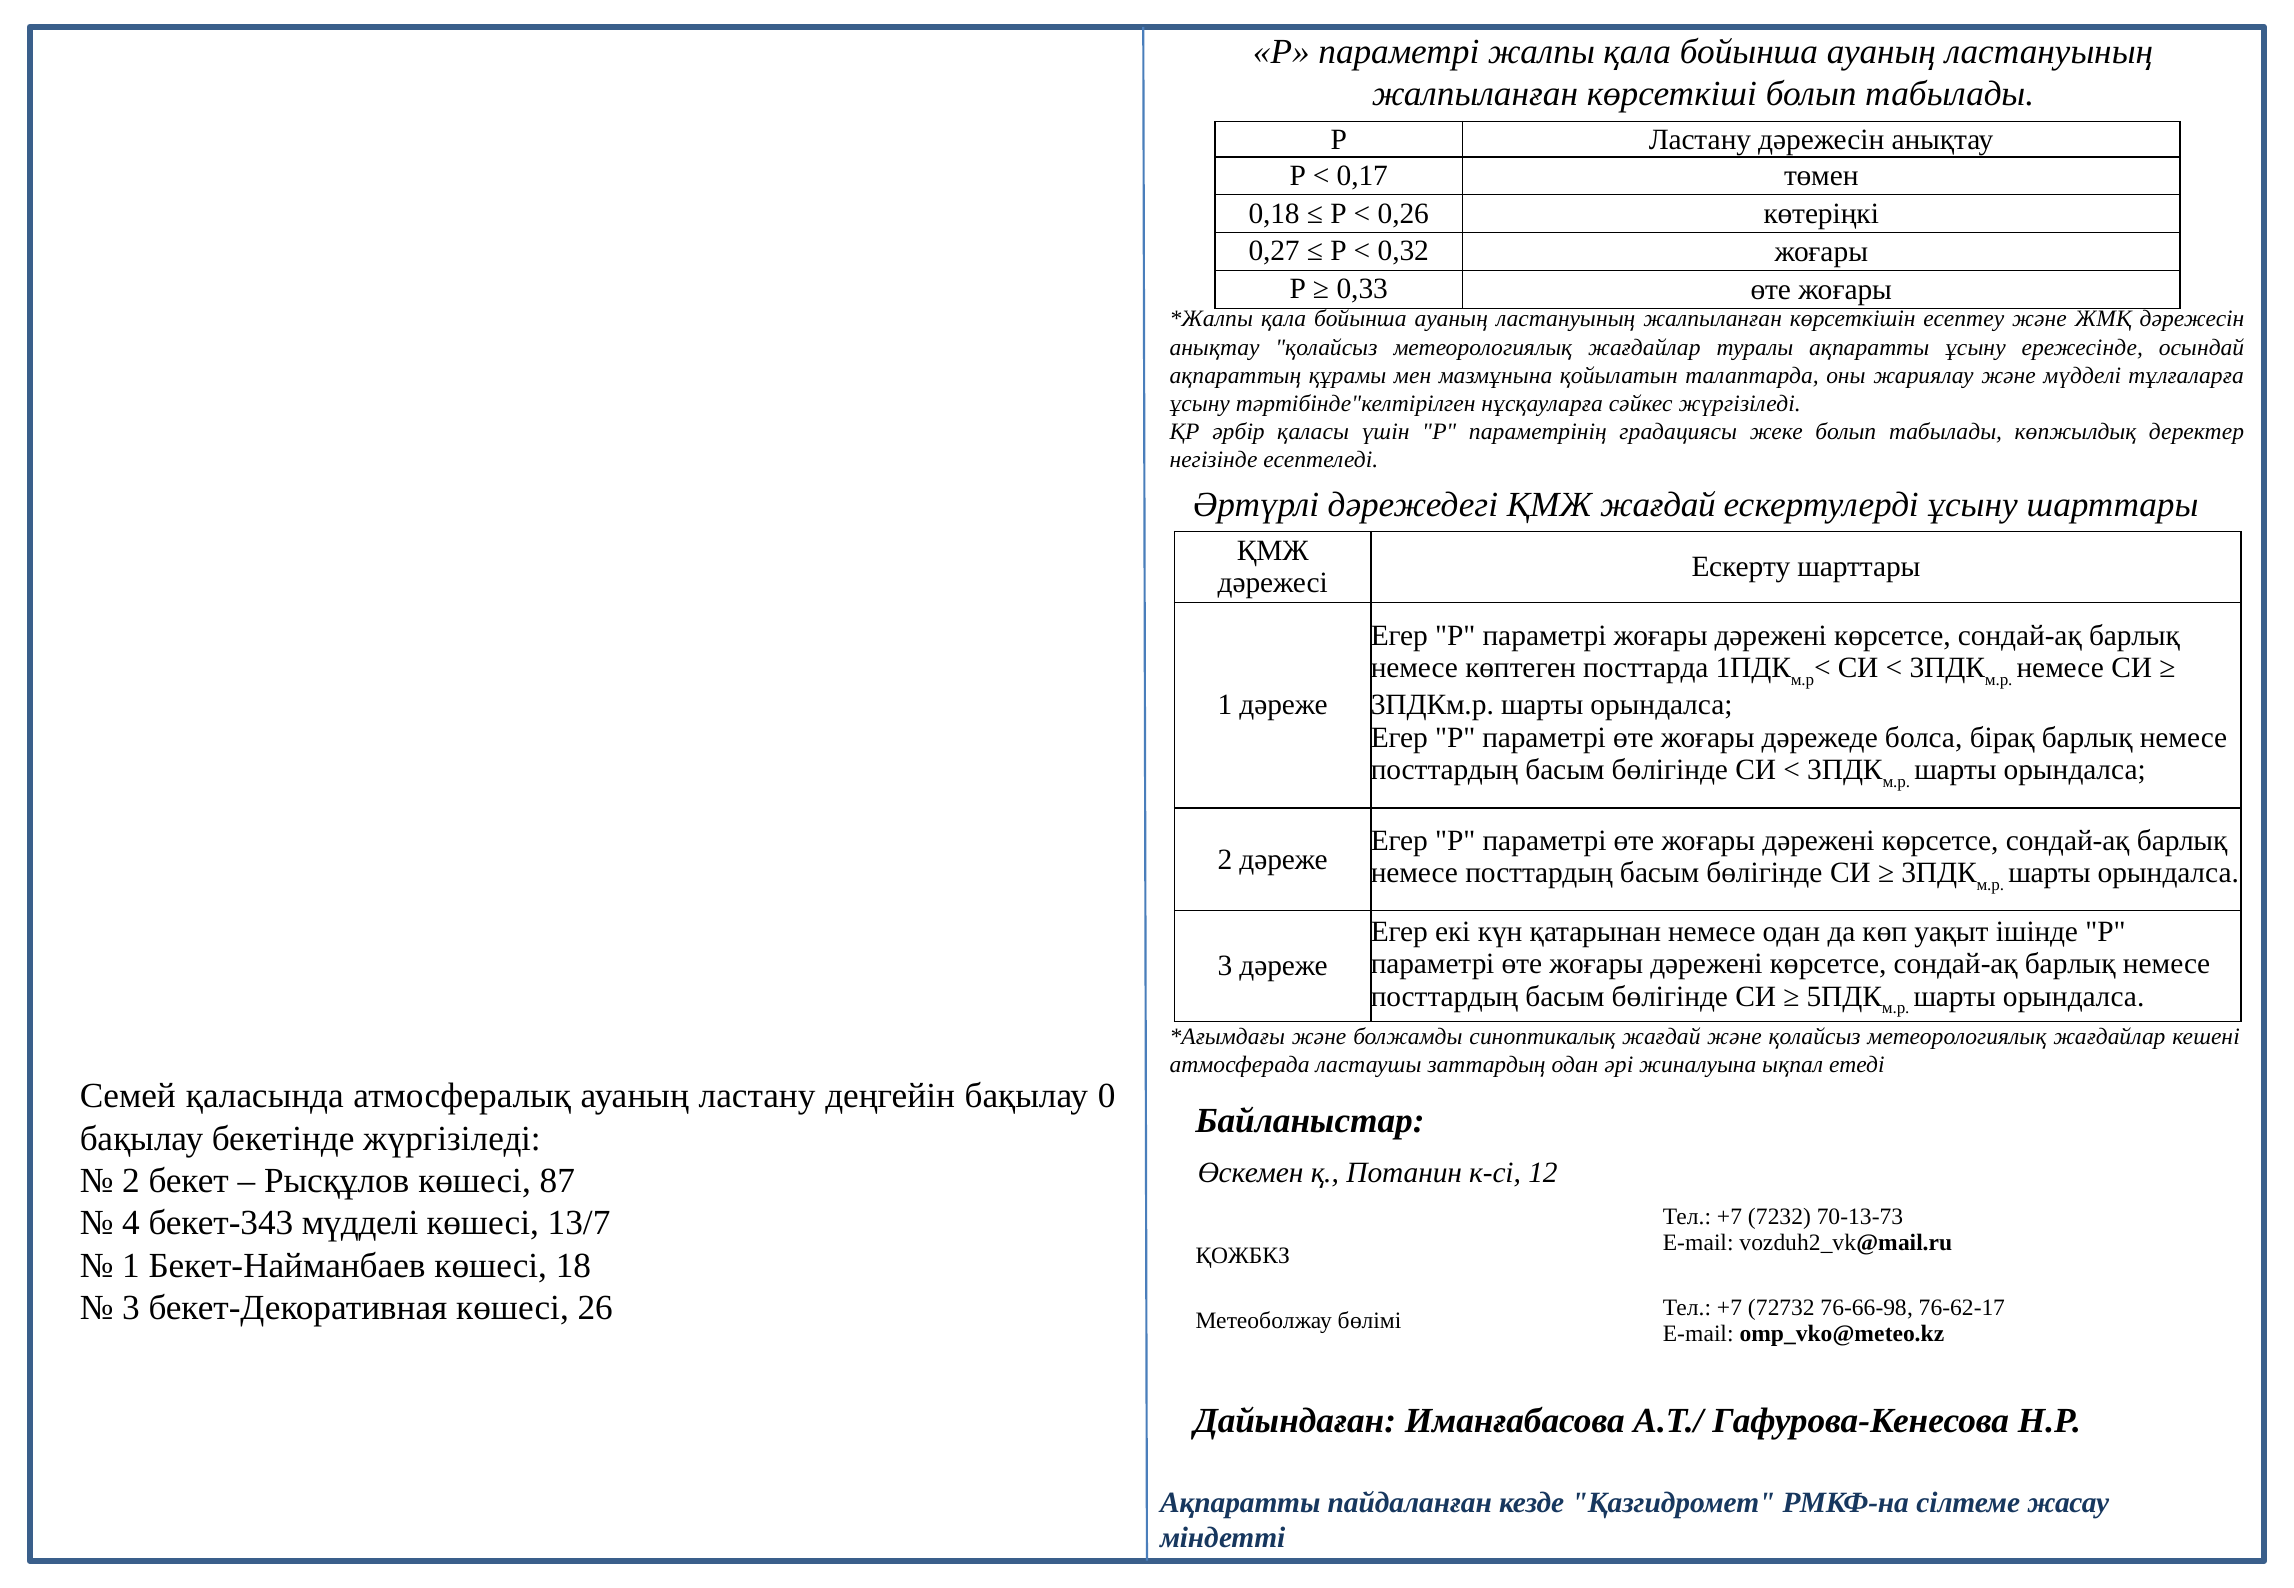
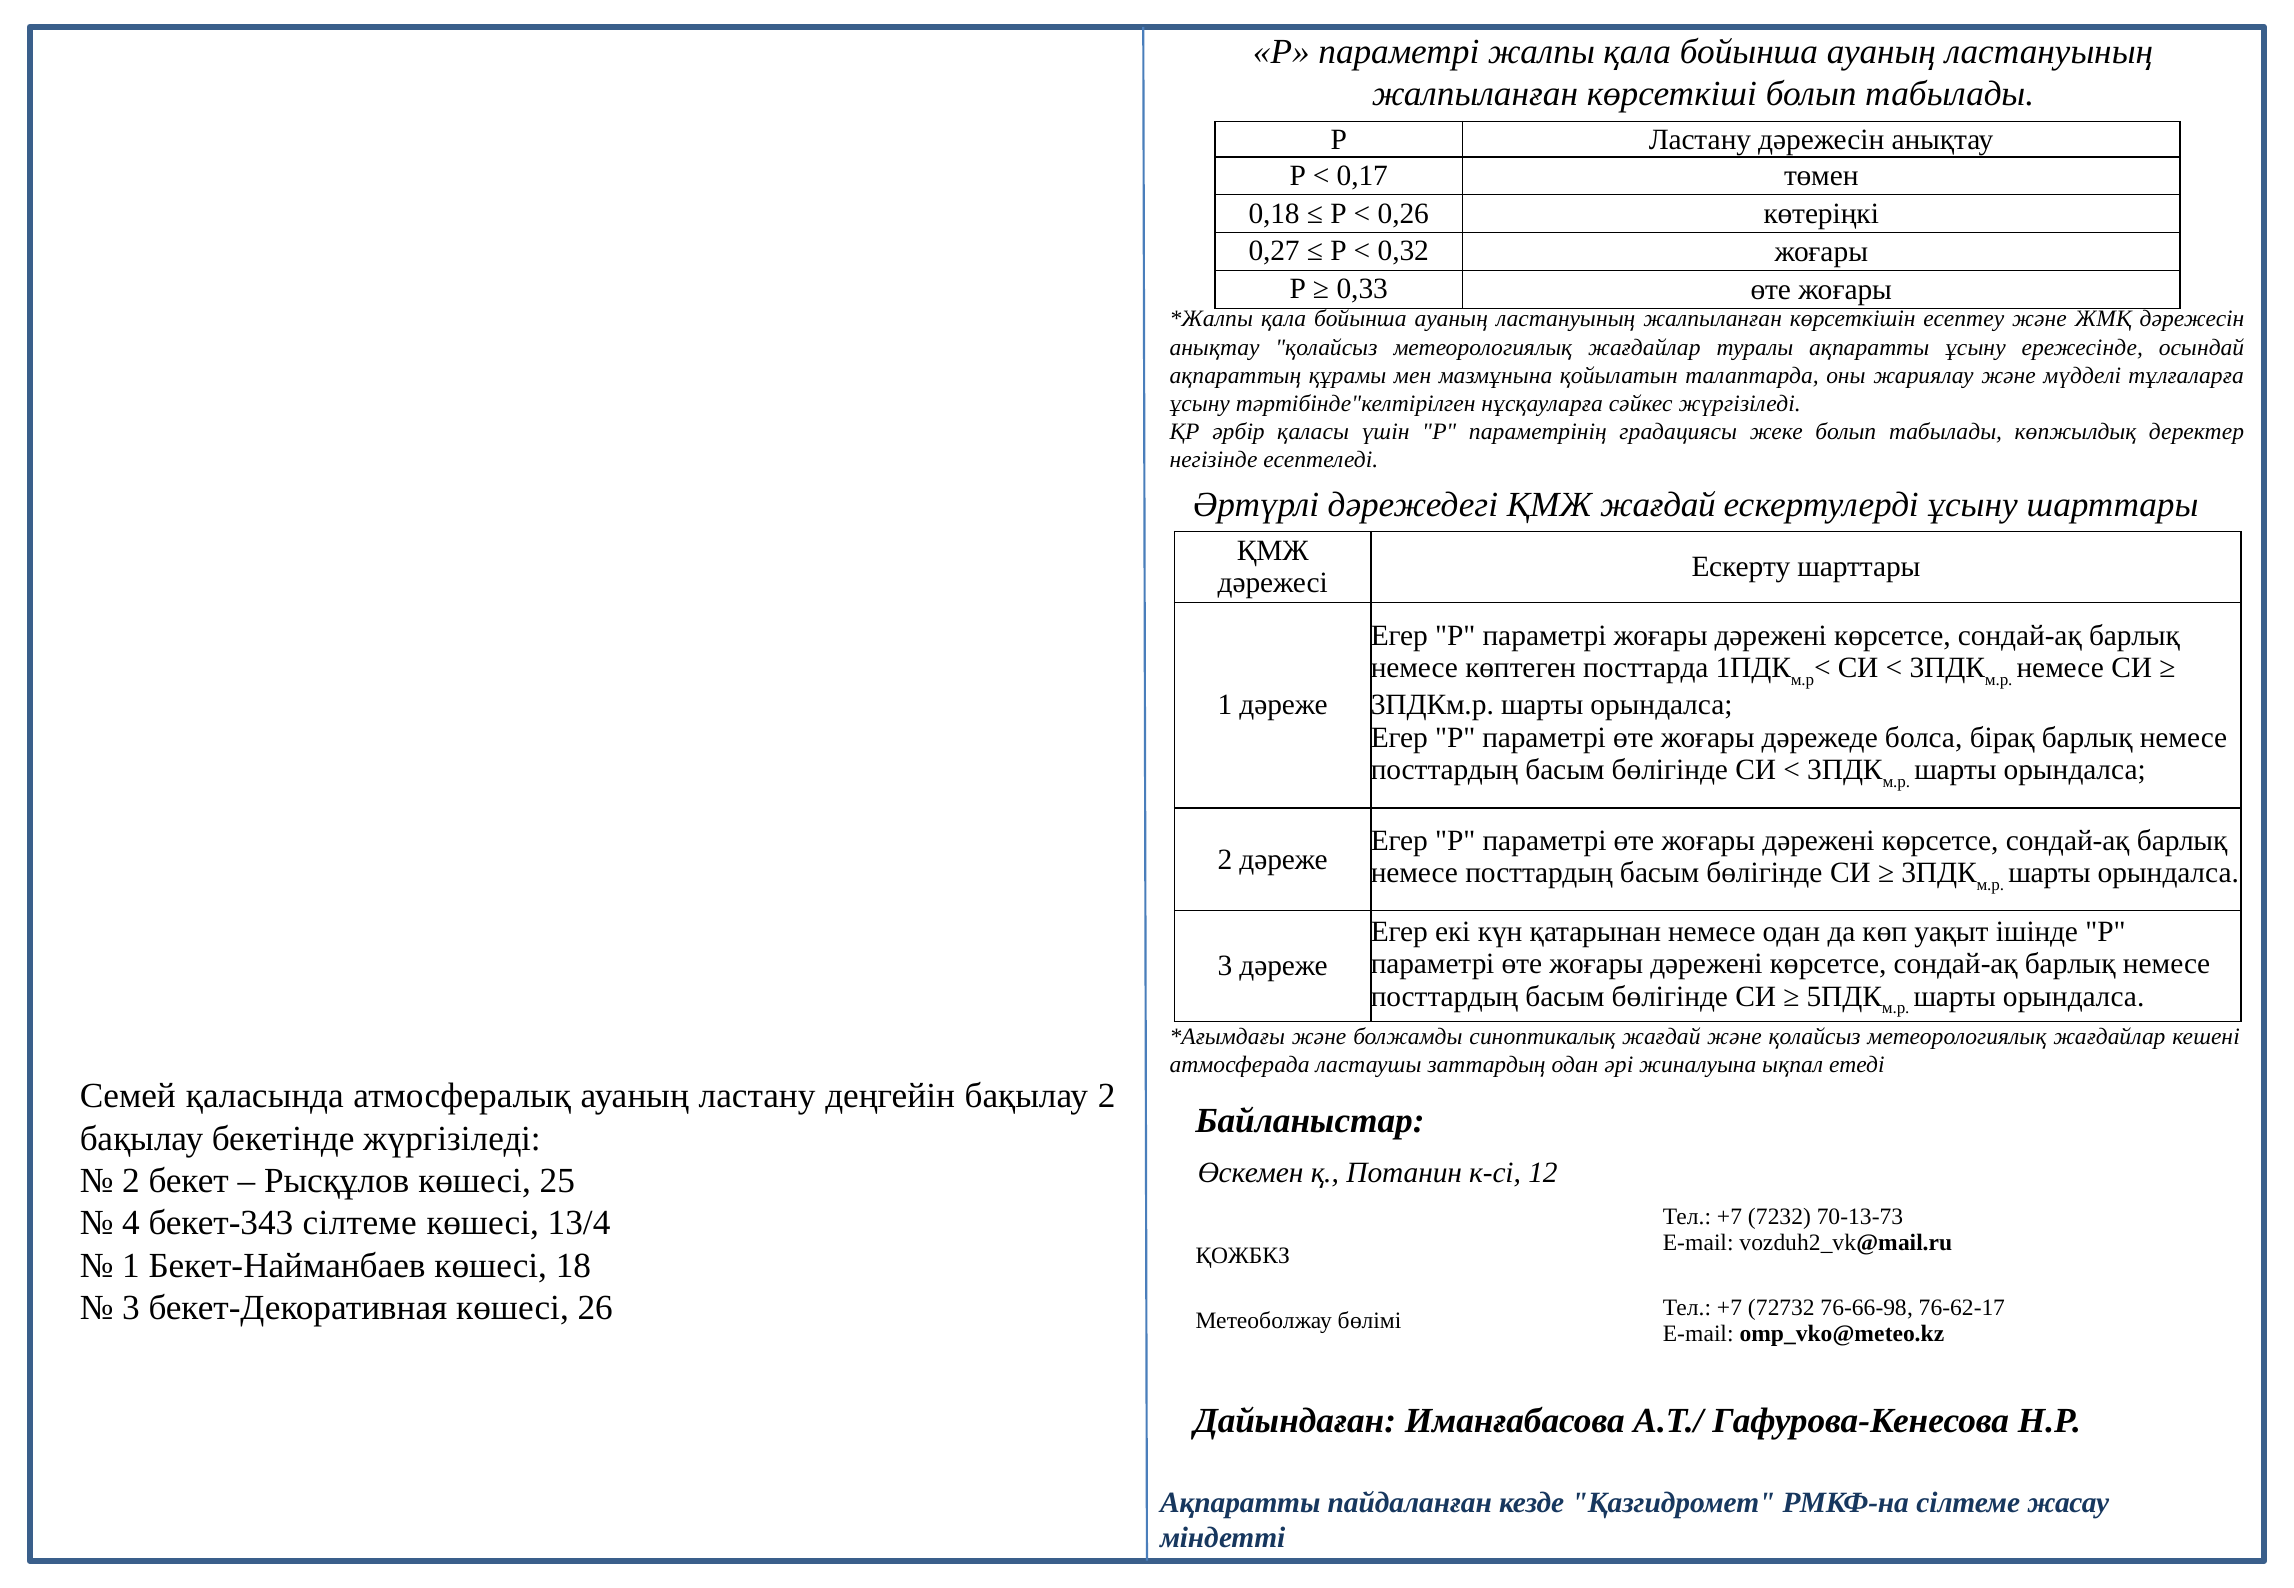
бақылау 0: 0 -> 2
87: 87 -> 25
бекет-343 мүдделі: мүдделі -> сілтеме
13/7: 13/7 -> 13/4
